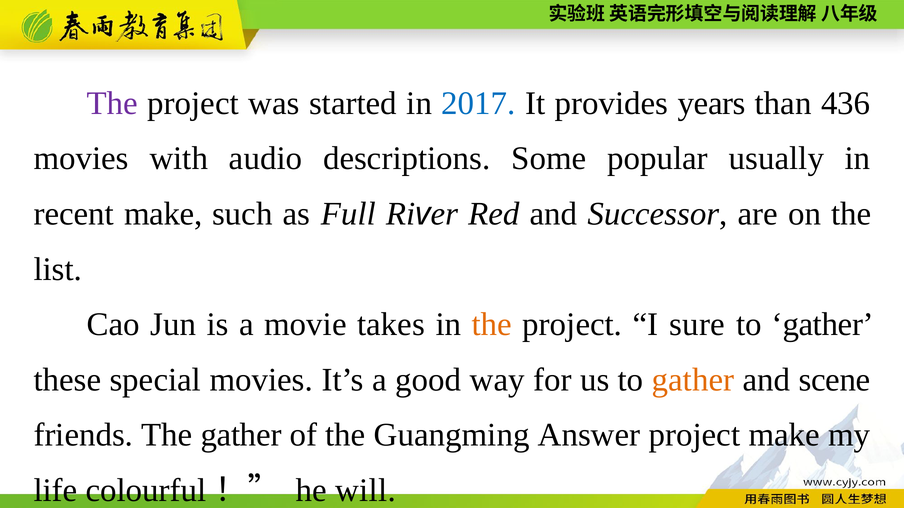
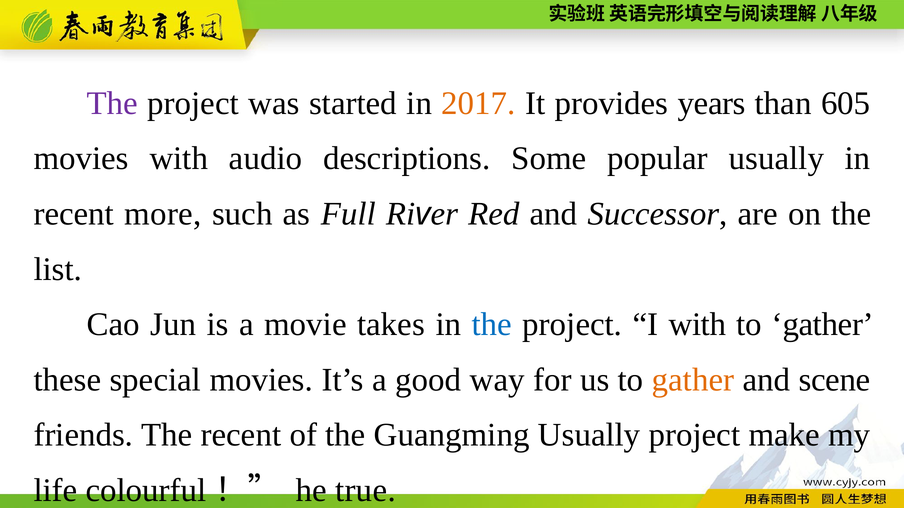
2017 colour: blue -> orange
436: 436 -> 605
recent make: make -> more
the at (492, 325) colour: orange -> blue
I sure: sure -> with
The gather: gather -> recent
Guangming Answer: Answer -> Usually
will: will -> true
